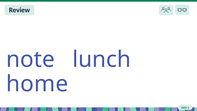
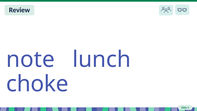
home: home -> choke
